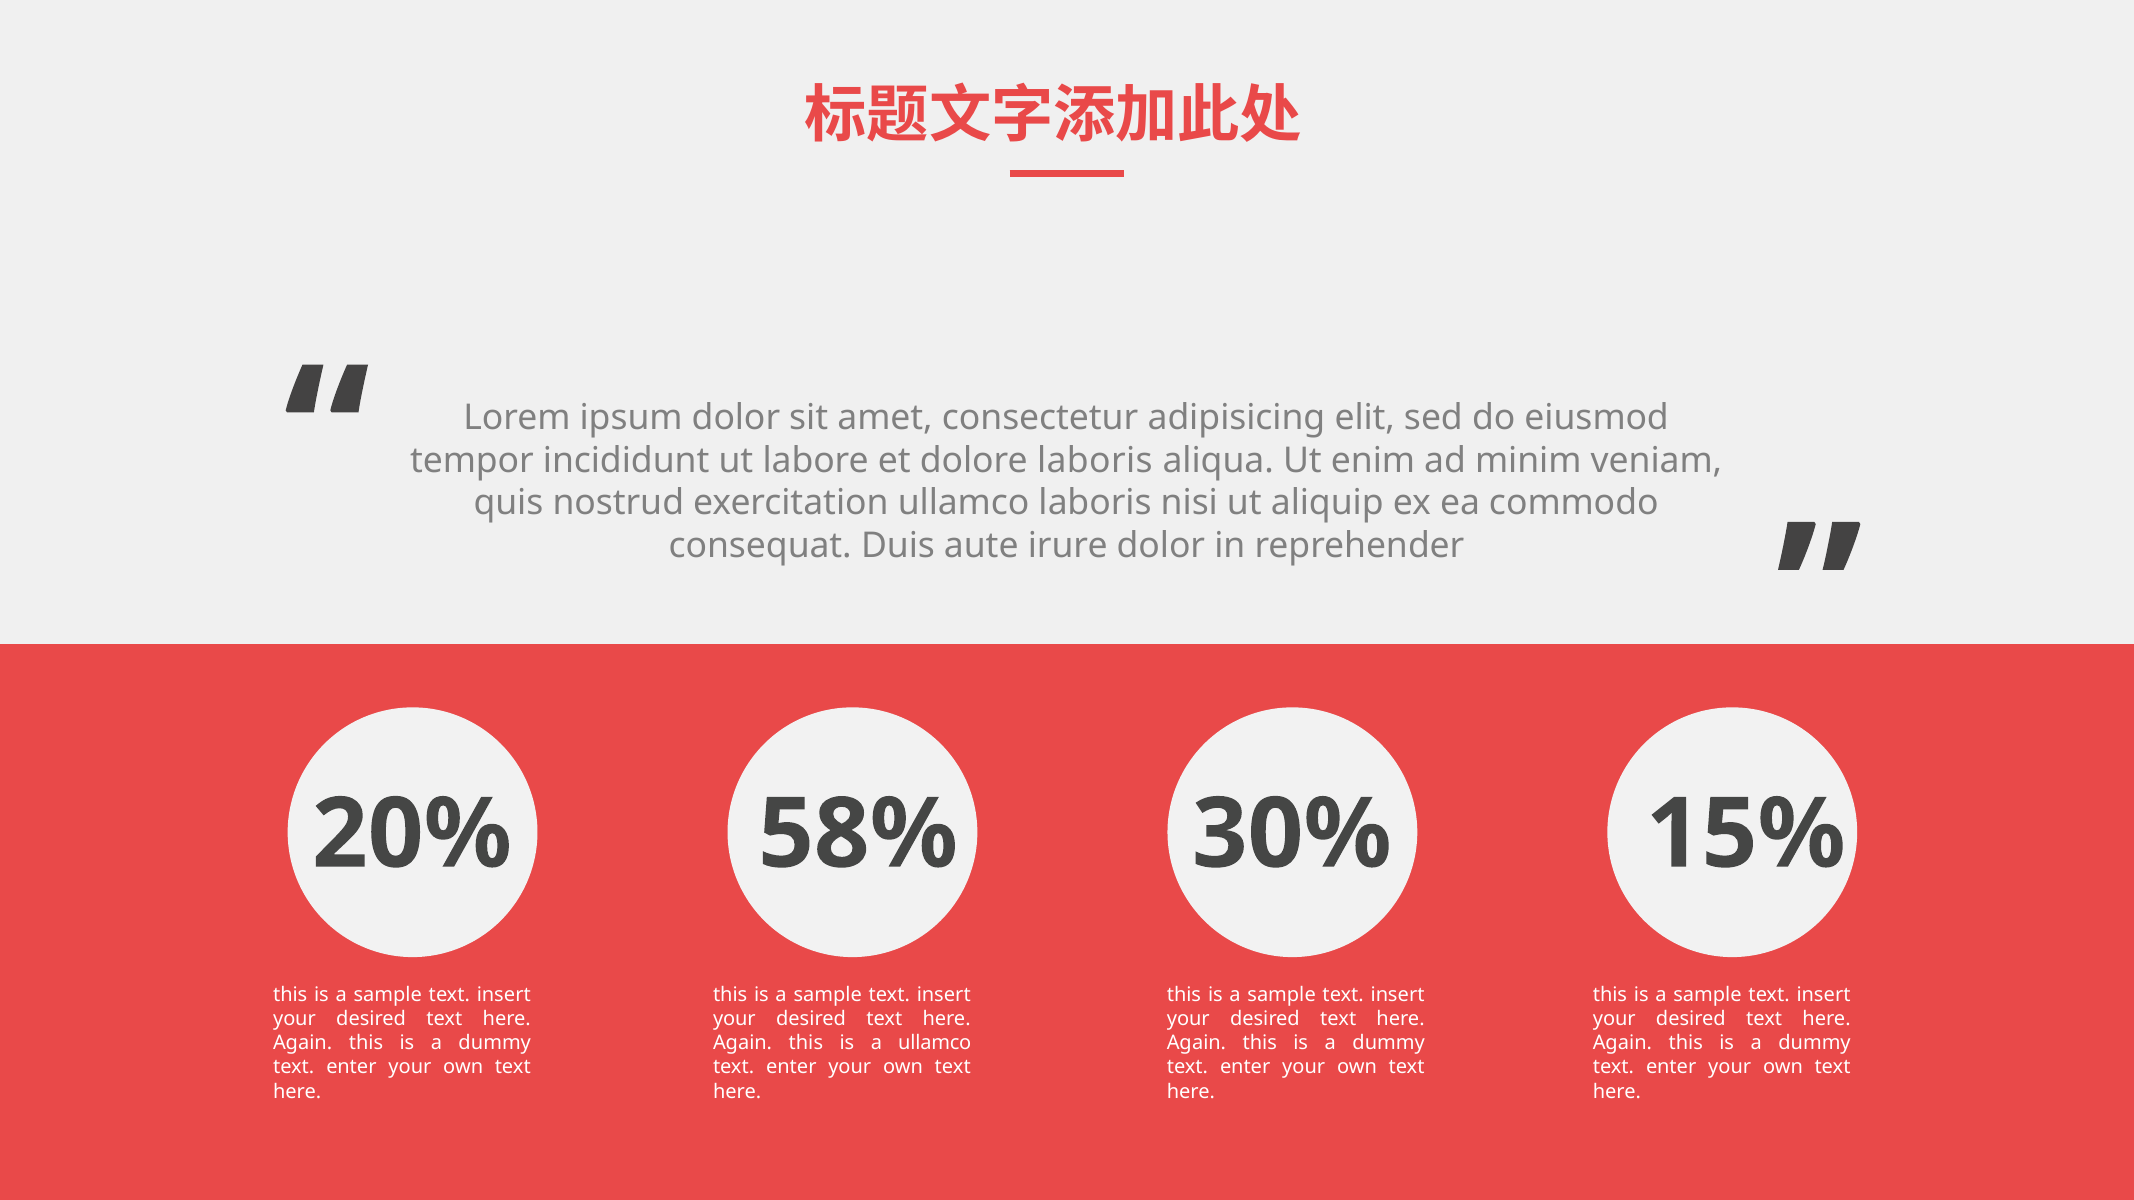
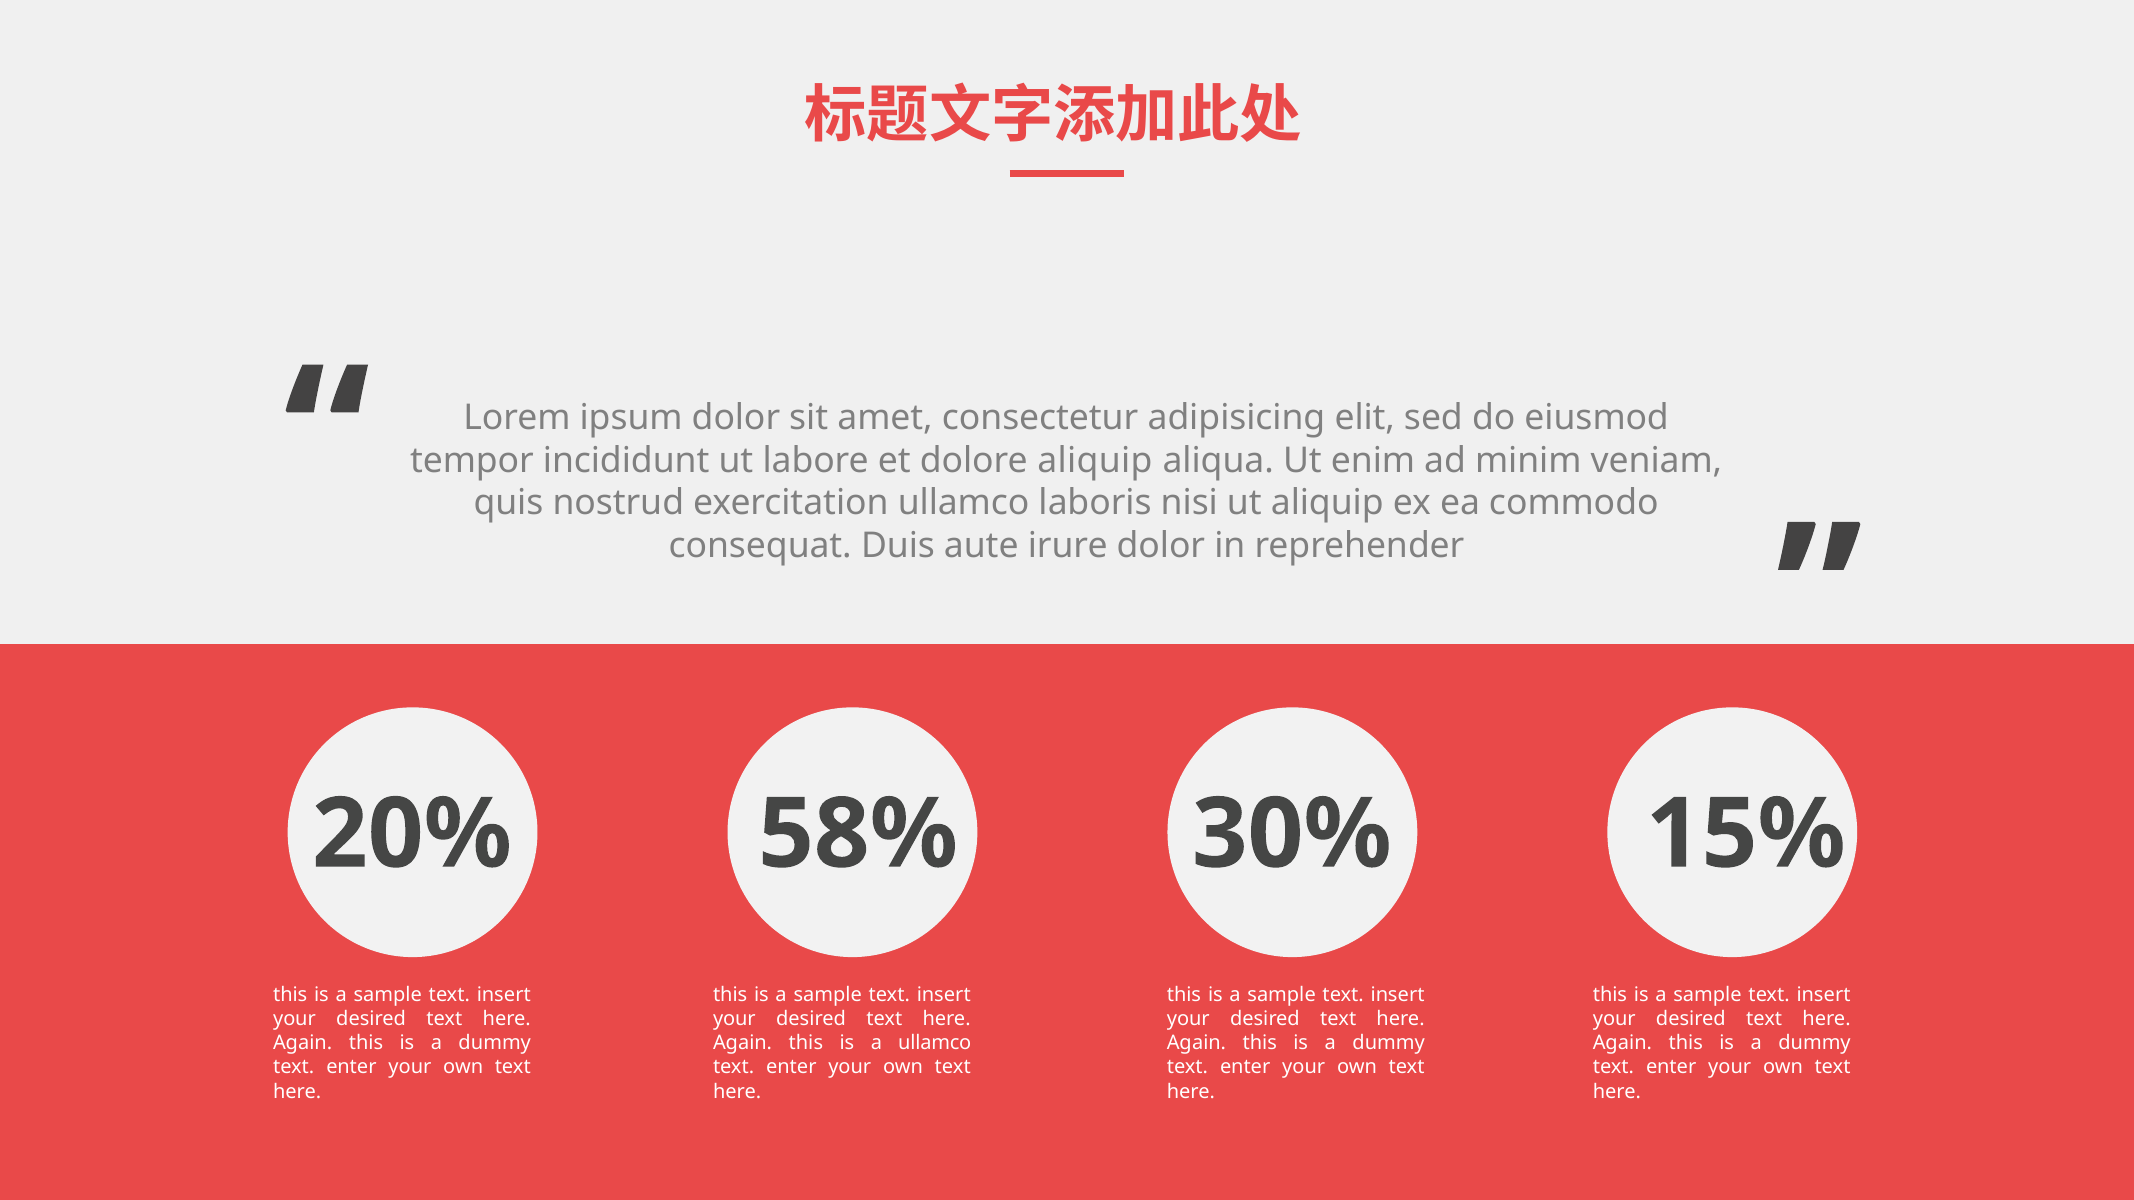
dolore laboris: laboris -> aliquip
